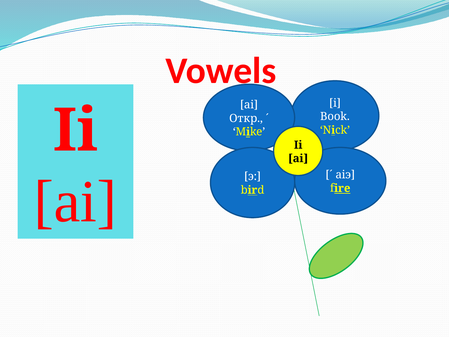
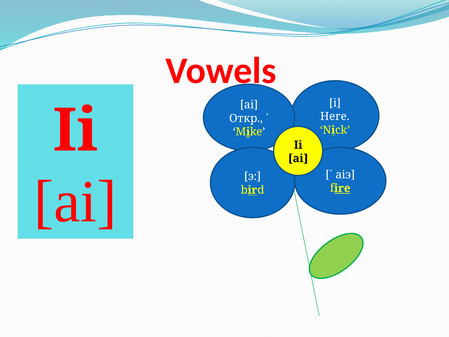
Book: Book -> Here
